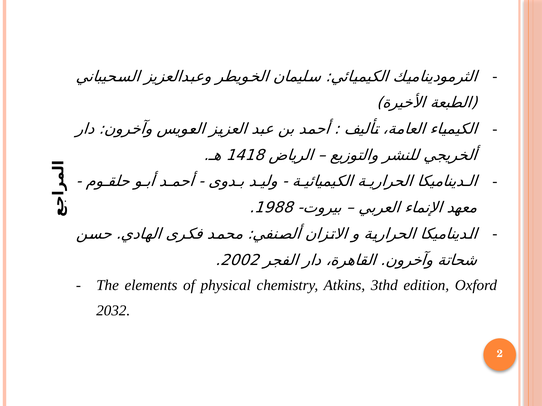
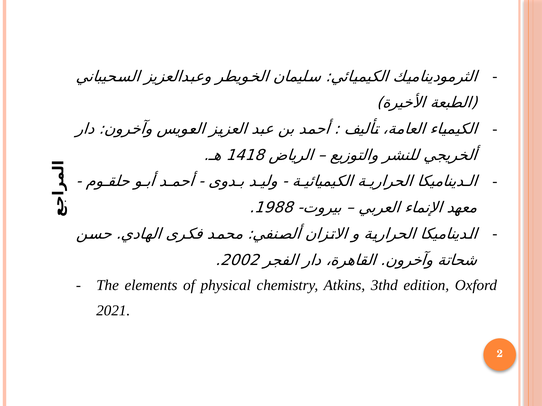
2032: 2032 -> 2021
